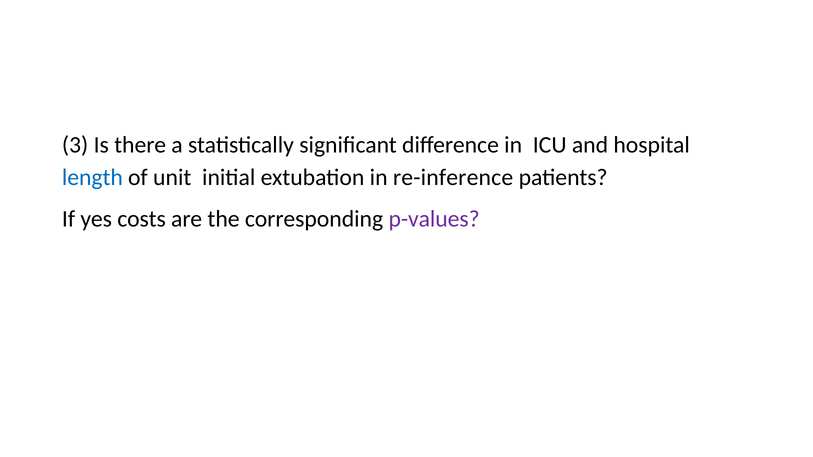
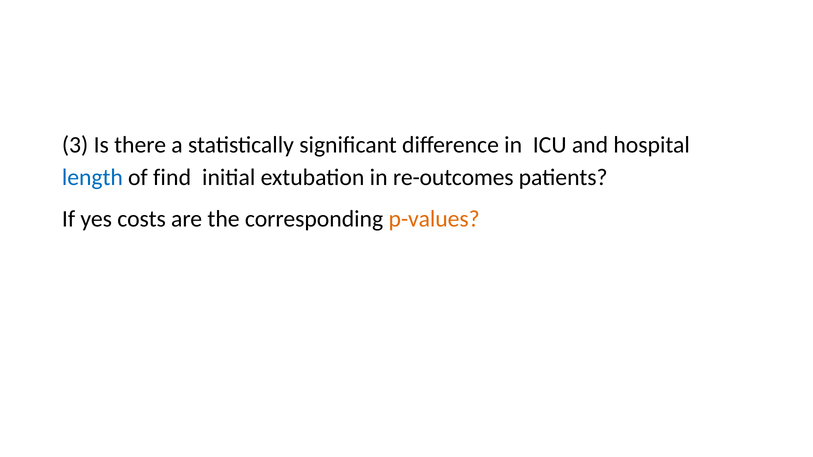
unit: unit -> find
re-inference: re-inference -> re-outcomes
p-values colour: purple -> orange
